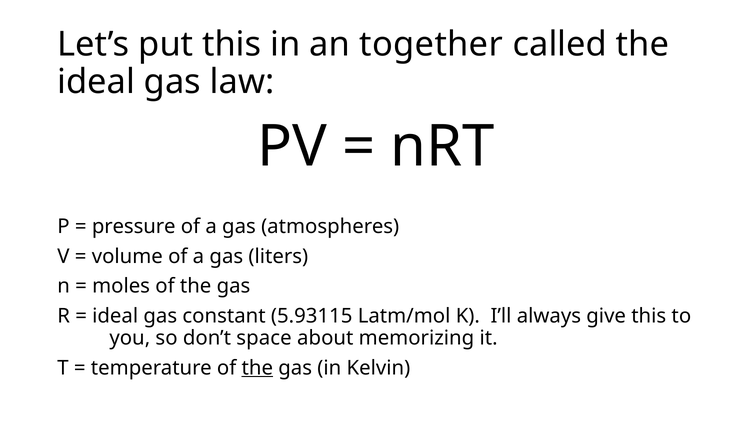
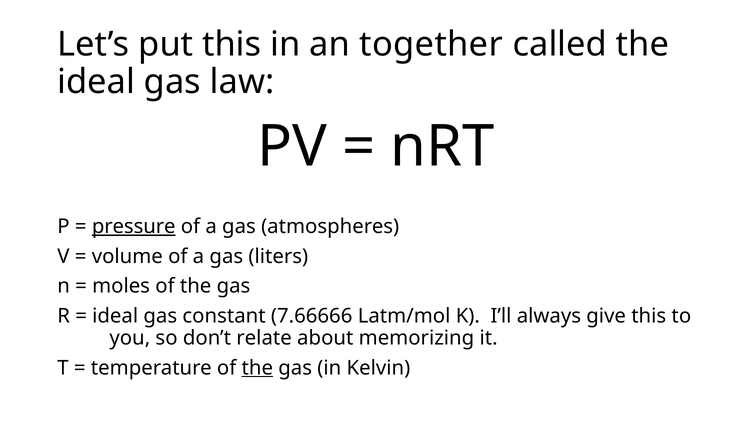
pressure underline: none -> present
5.93115: 5.93115 -> 7.66666
space: space -> relate
